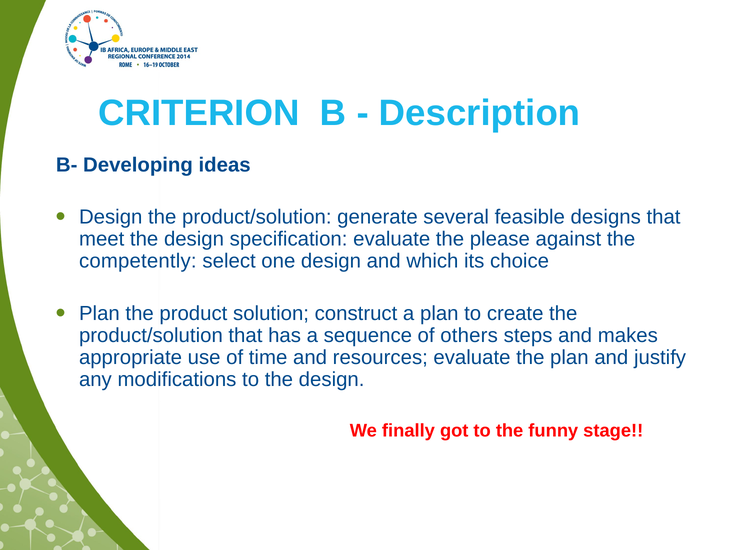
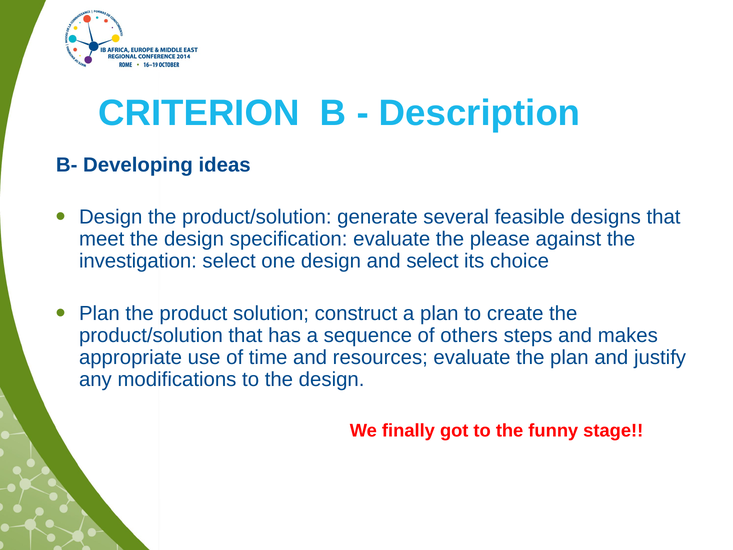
competently: competently -> investigation
and which: which -> select
